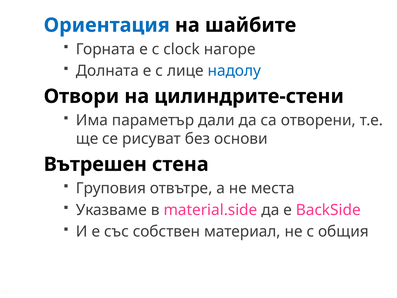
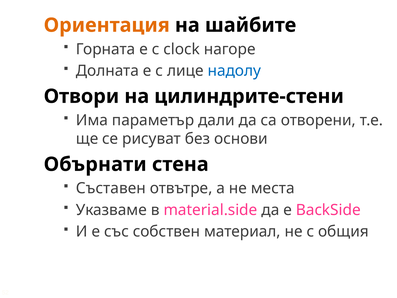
Ориентация colour: blue -> orange
Вътрешен: Вътрешен -> Обърнати
Груповия: Груповия -> Съставен
